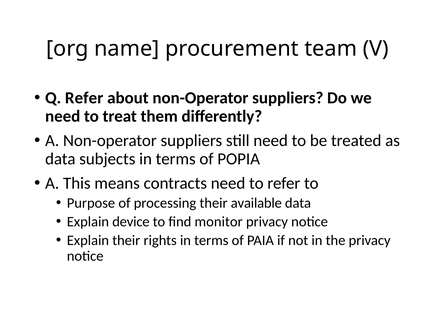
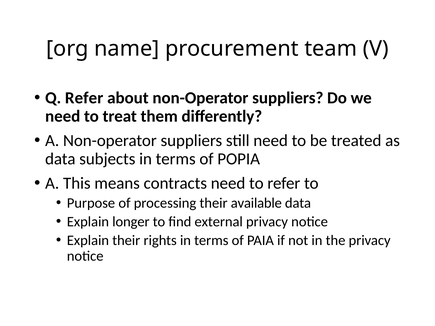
device: device -> longer
monitor: monitor -> external
